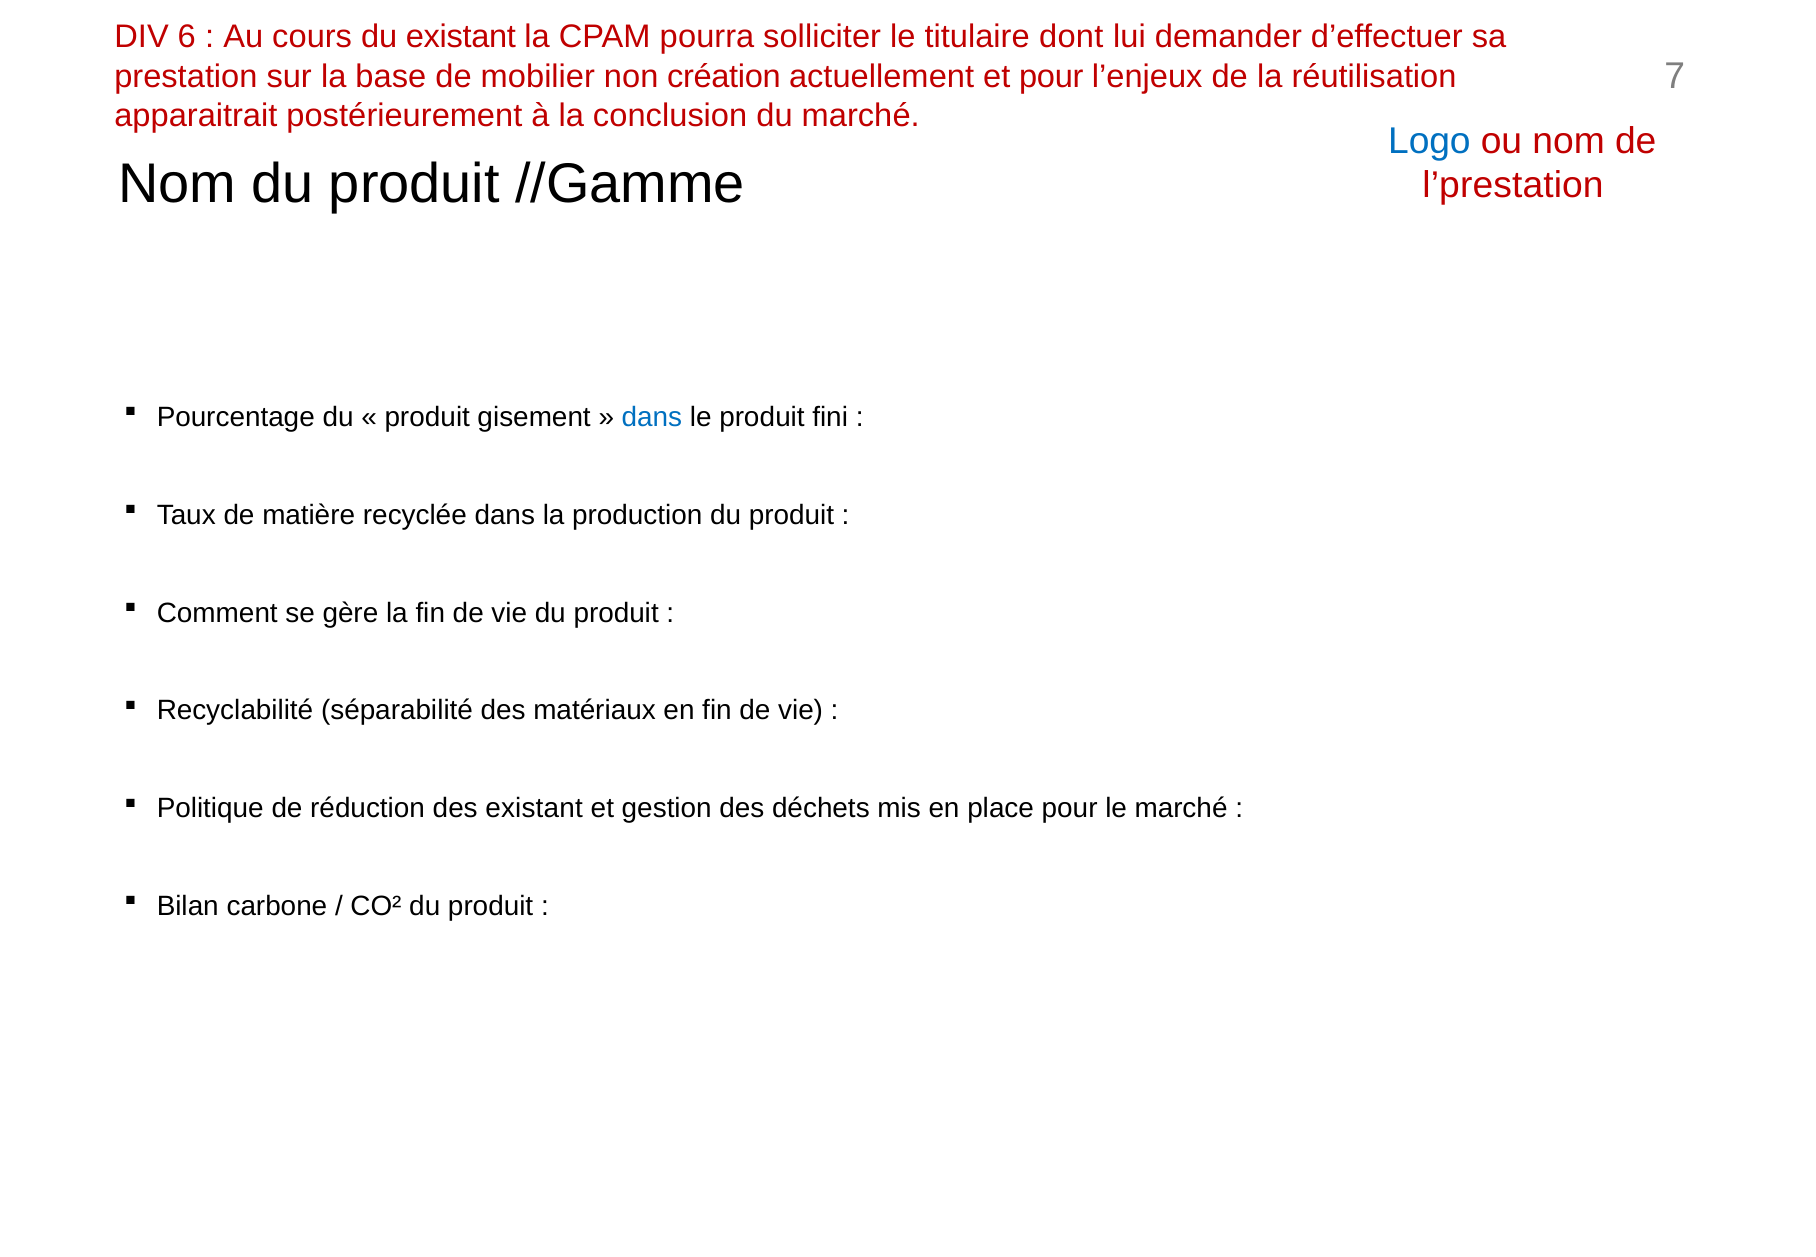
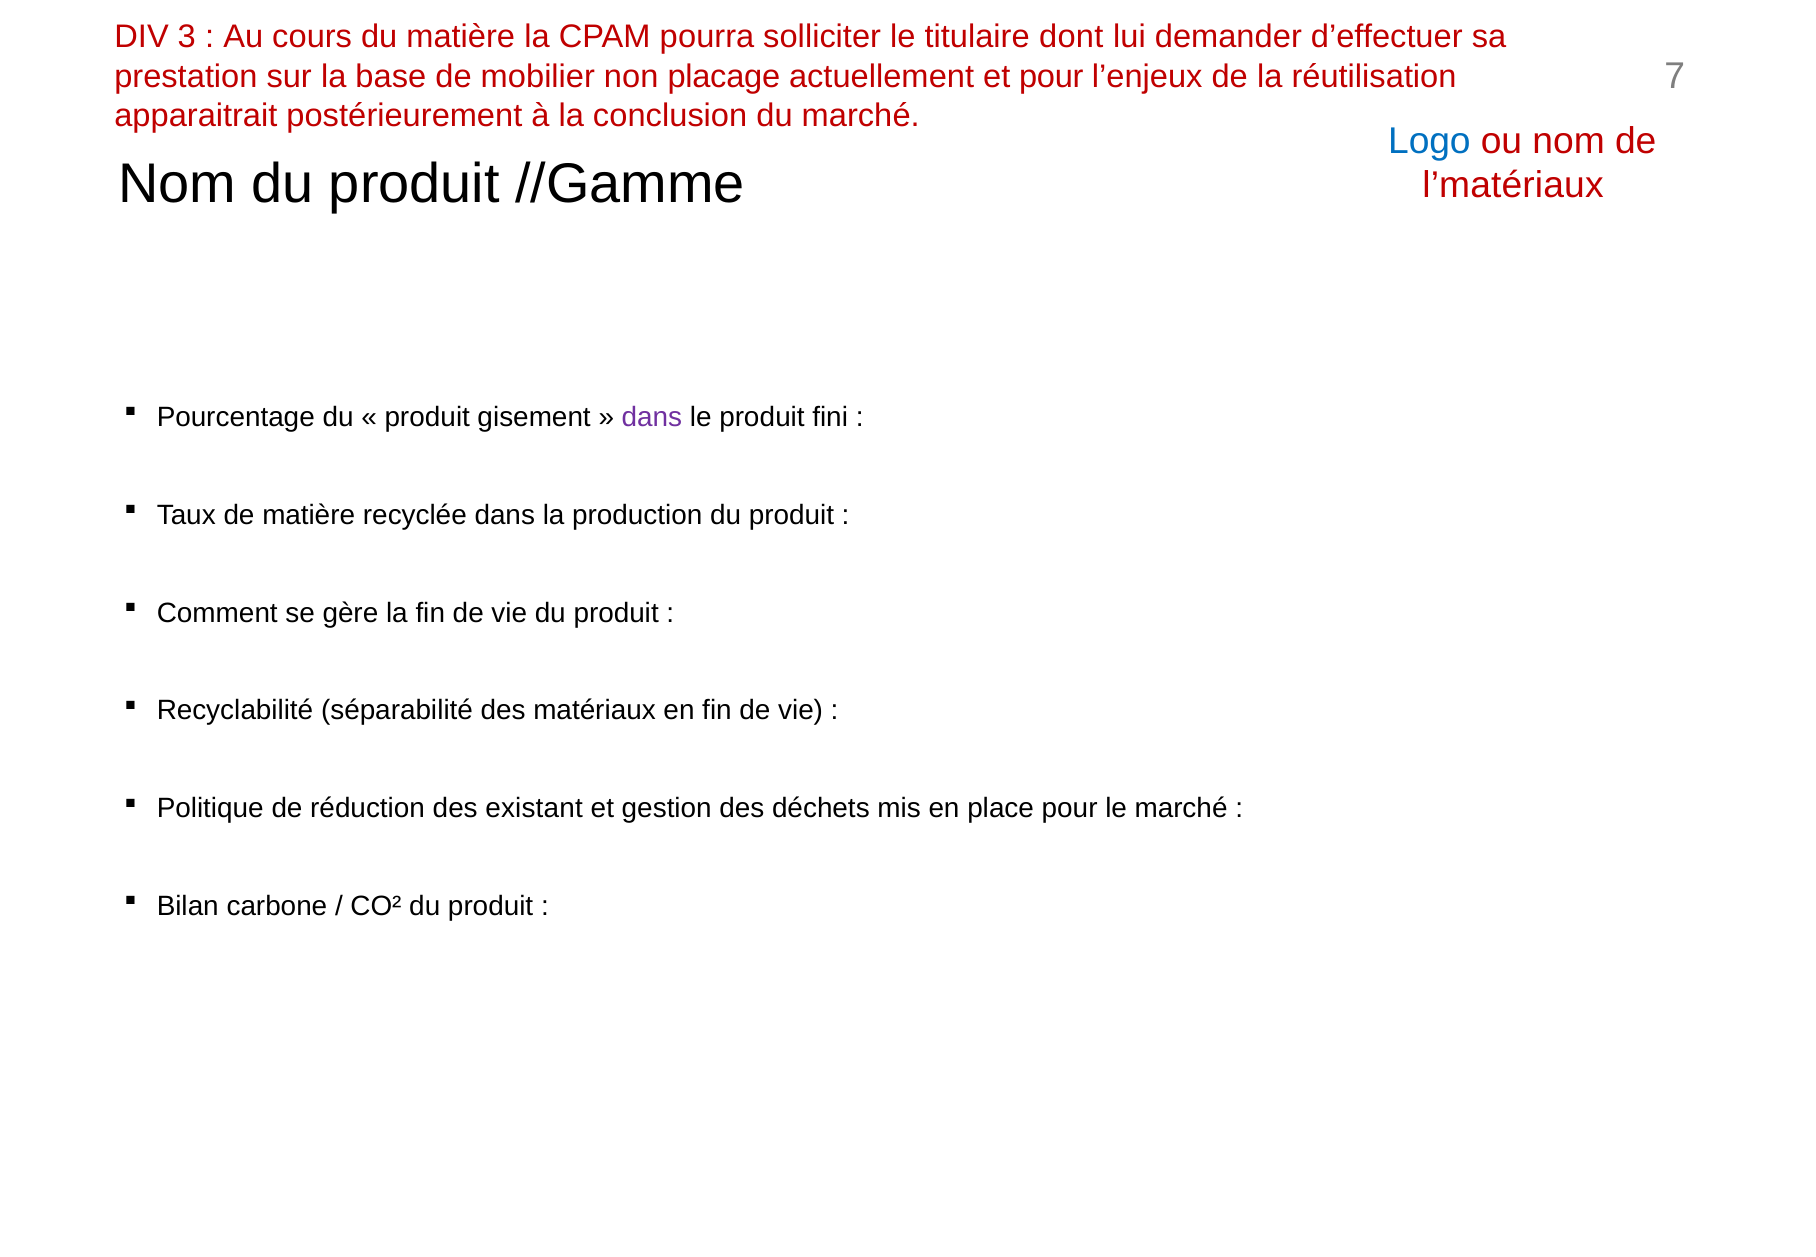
6: 6 -> 3
du existant: existant -> matière
création: création -> placage
l’prestation: l’prestation -> l’matériaux
dans at (652, 417) colour: blue -> purple
